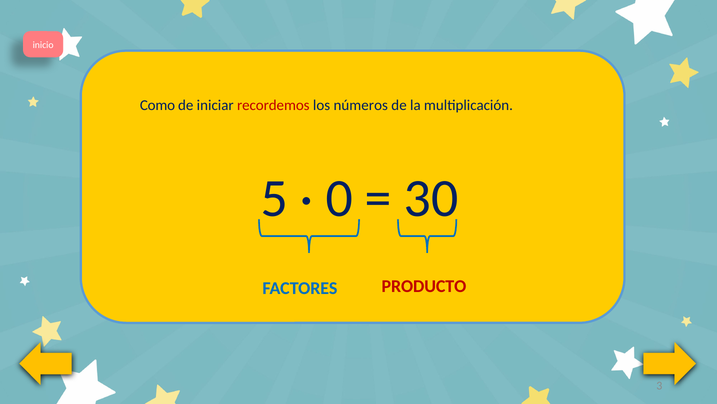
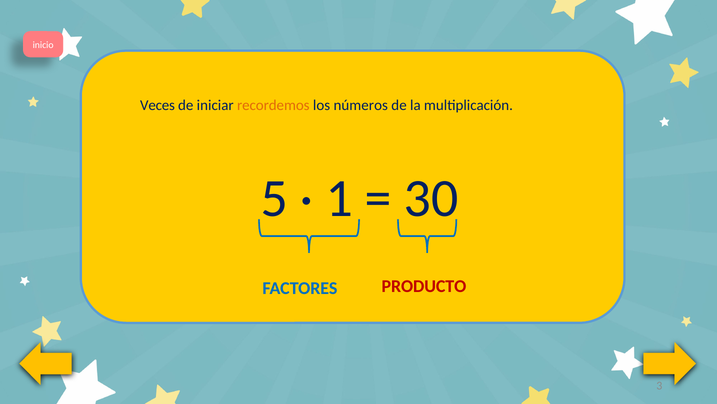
Como: Como -> Veces
recordemos colour: red -> orange
0: 0 -> 1
